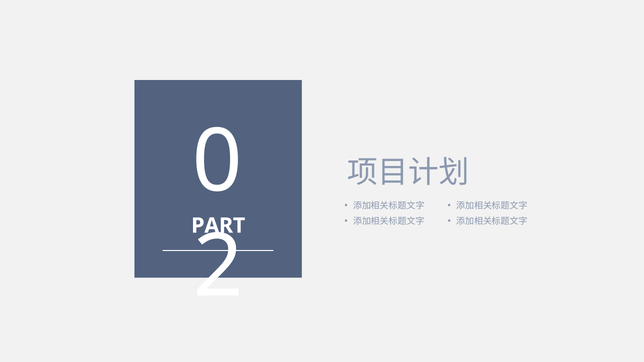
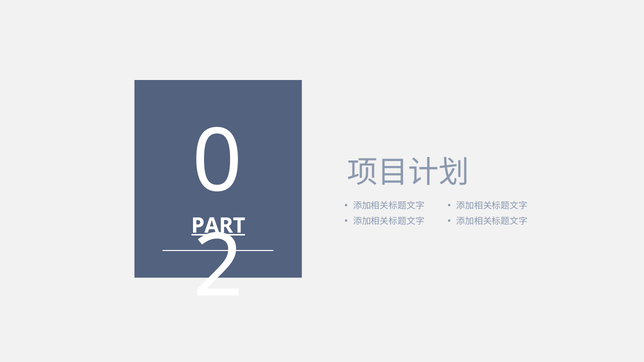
PART underline: none -> present
